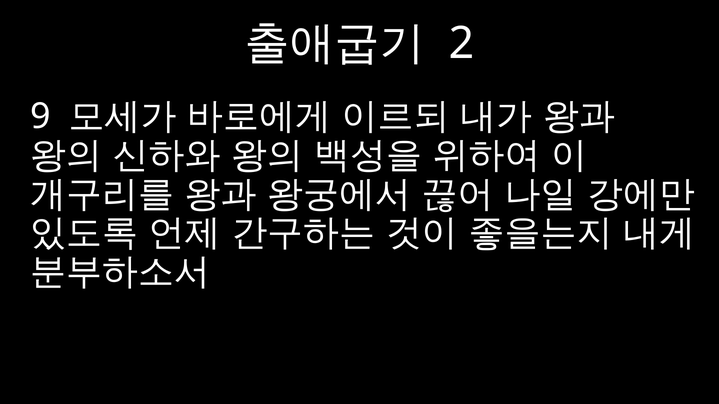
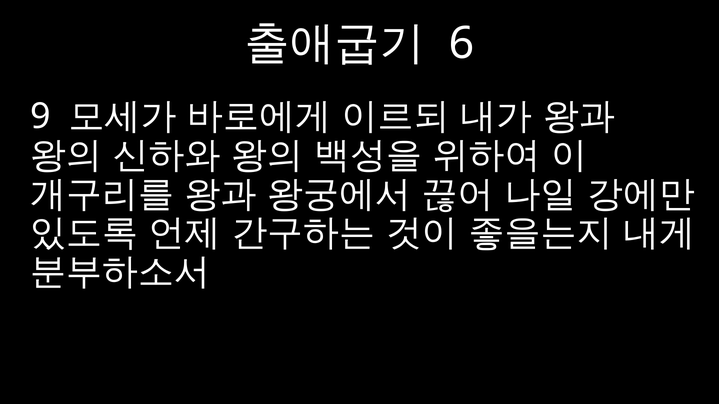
2: 2 -> 6
